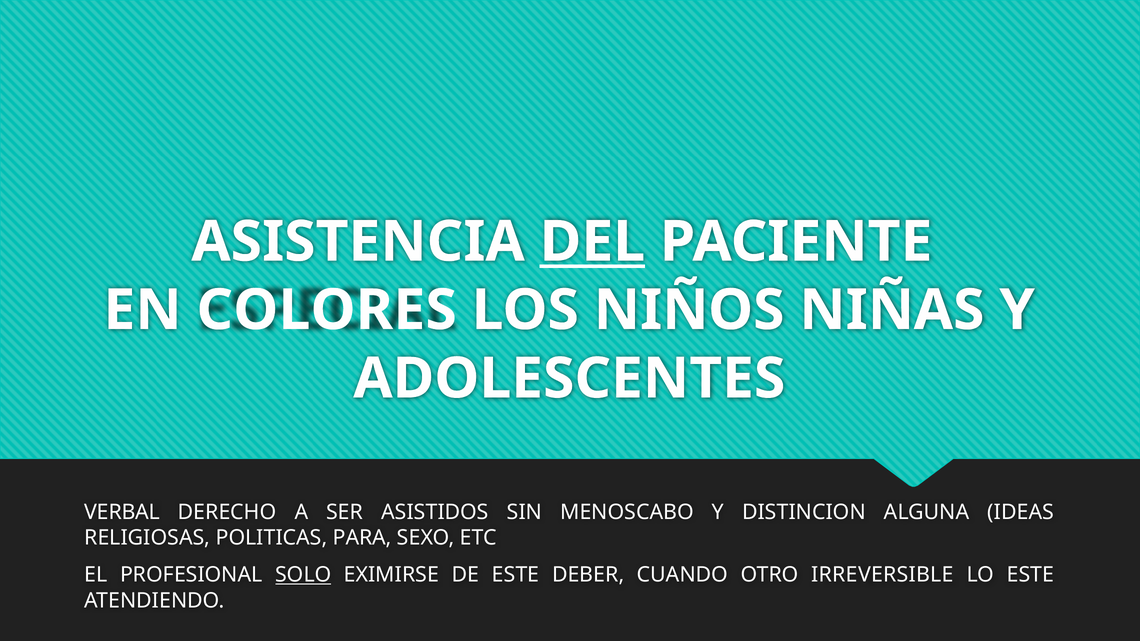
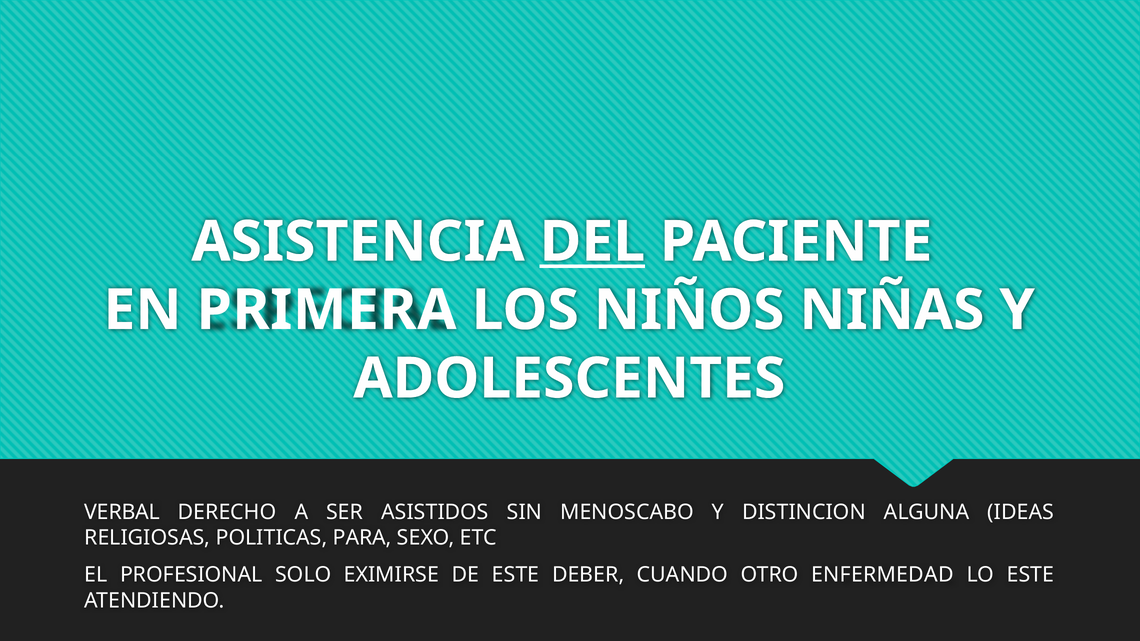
COLORES: COLORES -> PRIMERA
SOLO underline: present -> none
IRREVERSIBLE: IRREVERSIBLE -> ENFERMEDAD
